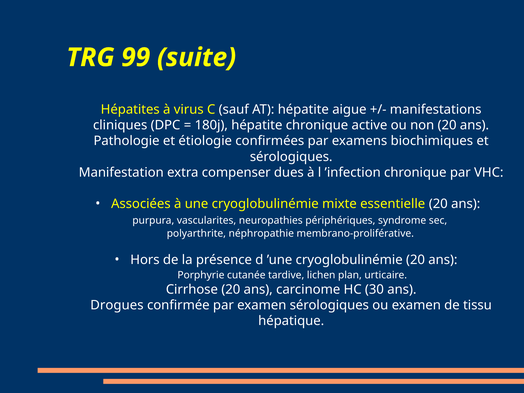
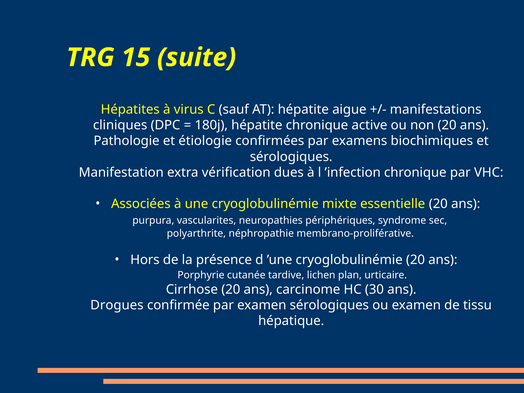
99: 99 -> 15
compenser: compenser -> vérification
